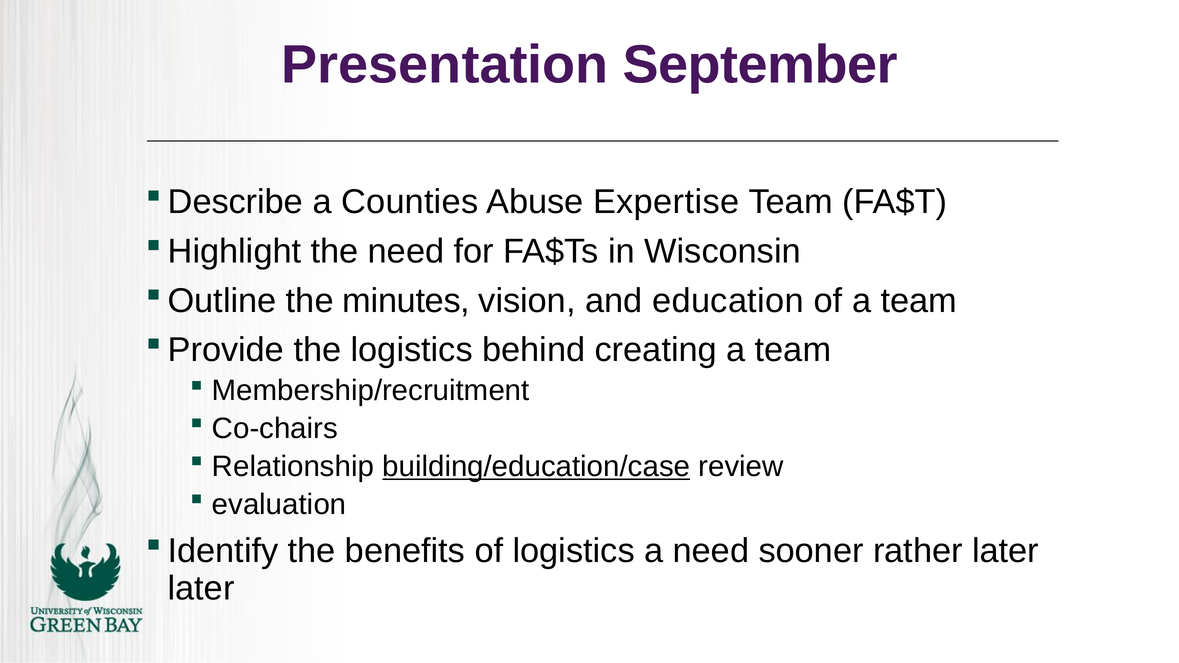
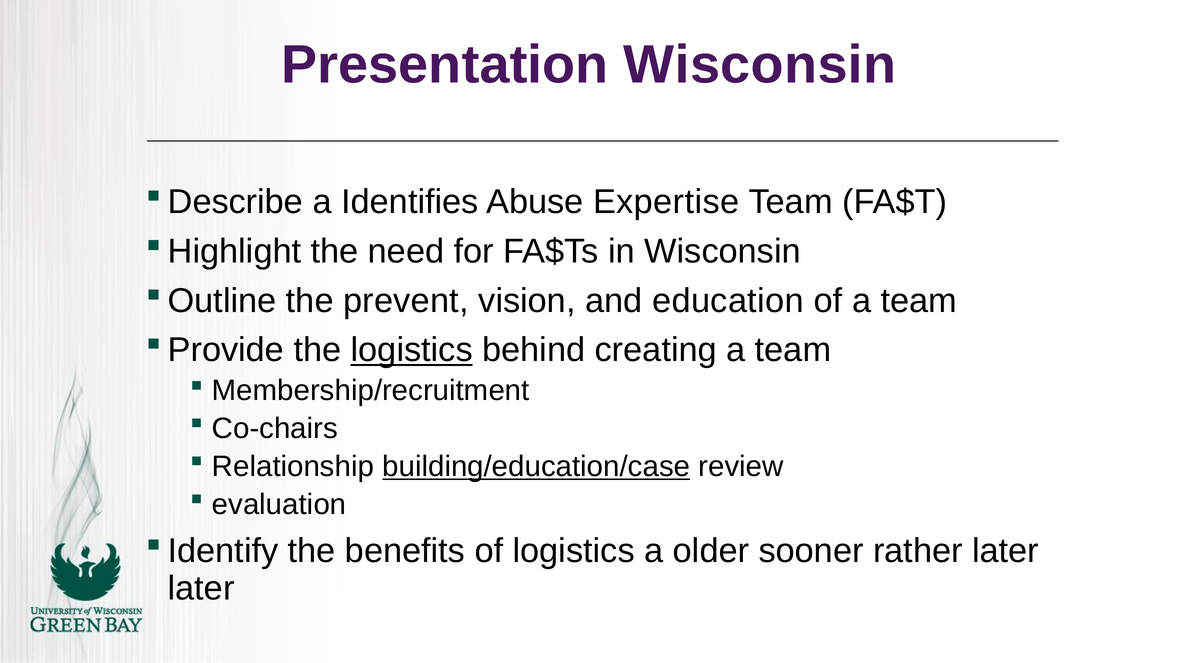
Presentation September: September -> Wisconsin
Counties: Counties -> Identifies
minutes: minutes -> prevent
logistics at (412, 350) underline: none -> present
a need: need -> older
